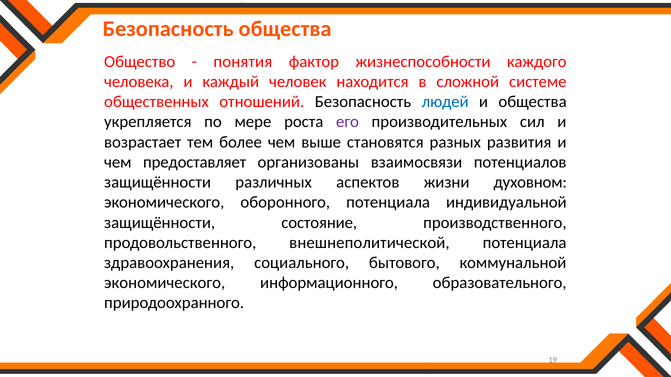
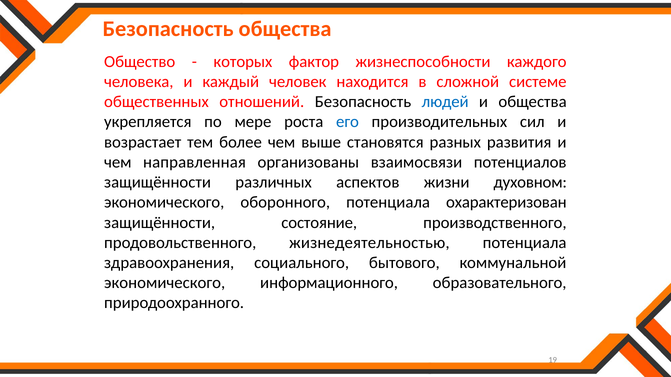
понятия: понятия -> которых
его colour: purple -> blue
предоставляет: предоставляет -> направленная
индивидуальной: индивидуальной -> охарактеризован
внешнеполитической: внешнеполитической -> жизнедеятельностью
